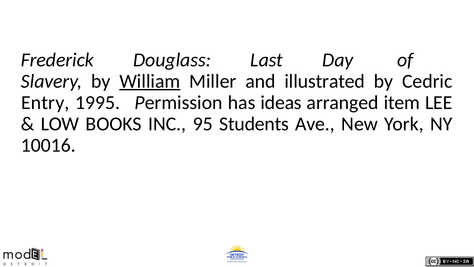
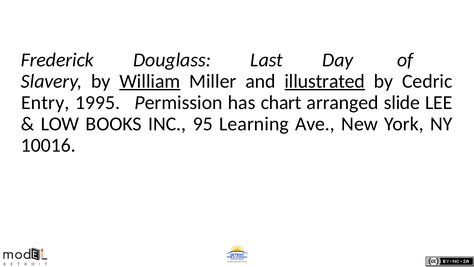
illustrated underline: none -> present
ideas: ideas -> chart
item: item -> slide
Students: Students -> Learning
